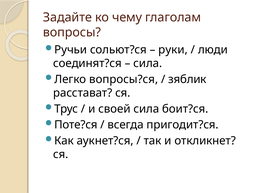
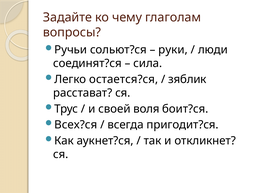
вопросы?ся: вопросы?ся -> остается?ся
своей сила: сила -> воля
Поте?ся: Поте?ся -> Всех?ся
